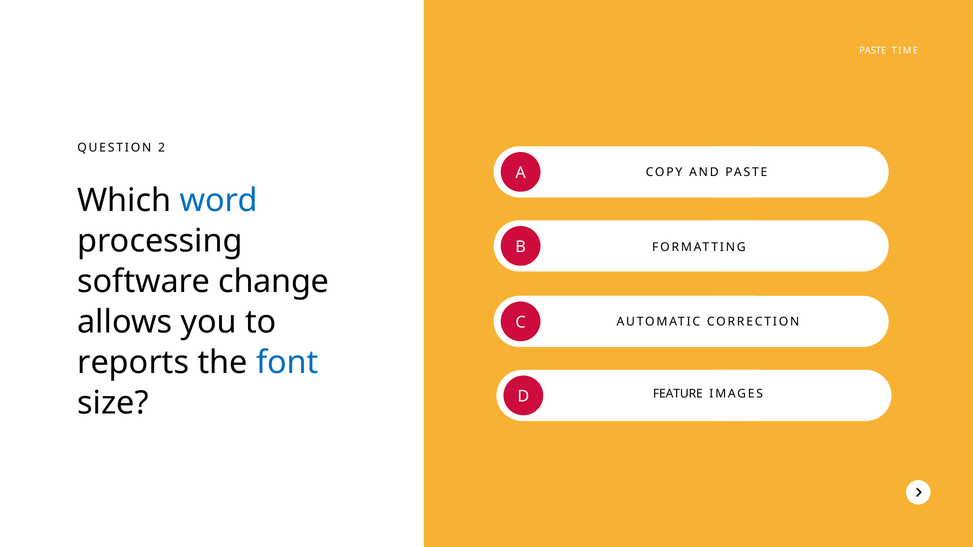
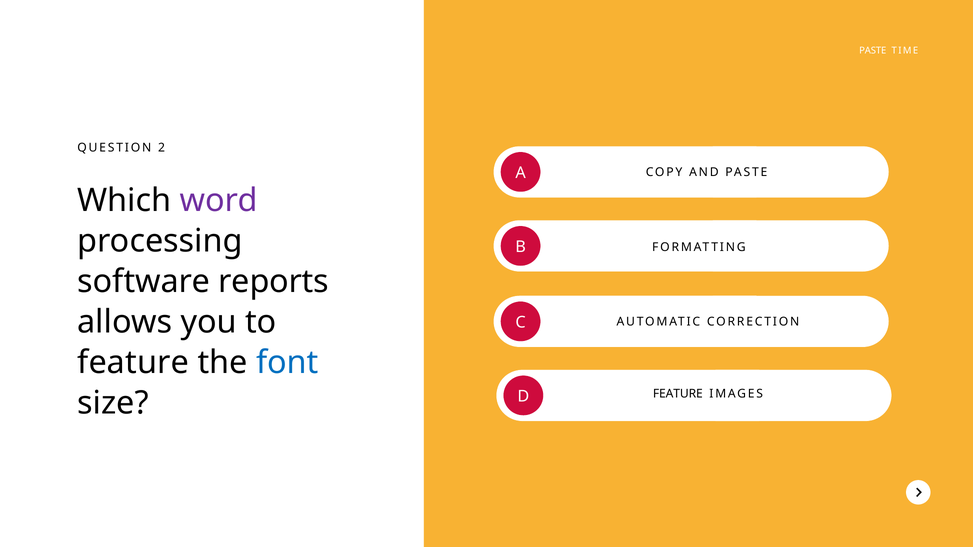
word colour: blue -> purple
change: change -> reports
reports at (133, 363): reports -> feature
